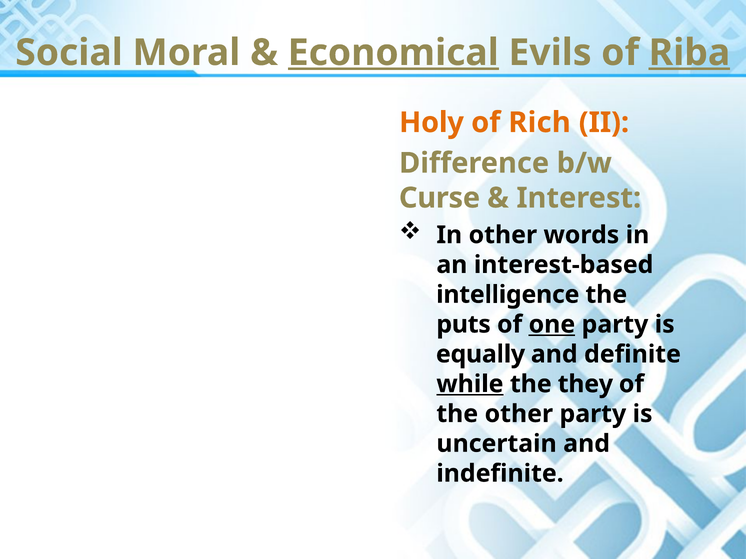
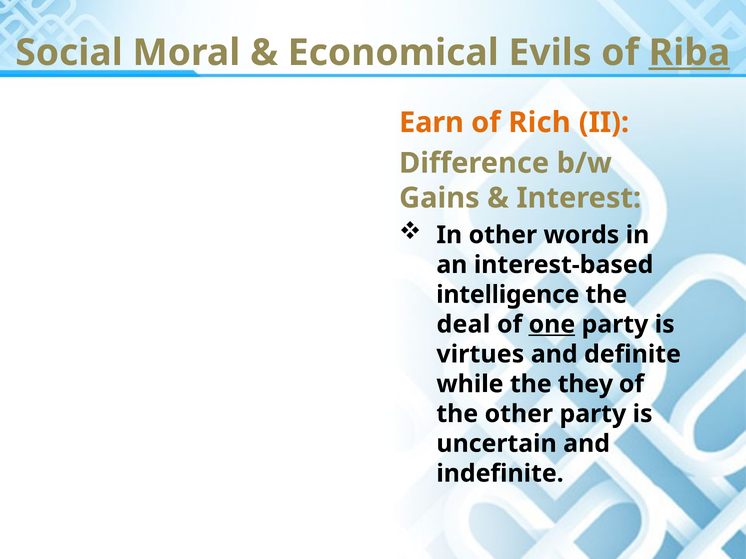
Economical underline: present -> none
Holy: Holy -> Earn
Curse: Curse -> Gains
puts: puts -> deal
equally: equally -> virtues
while underline: present -> none
